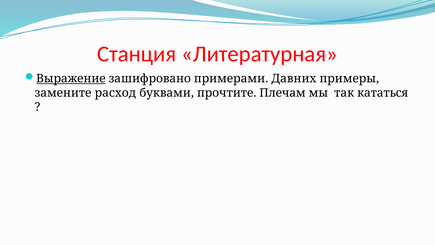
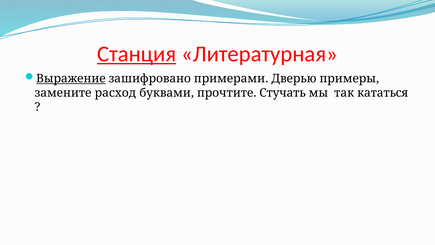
Станция underline: none -> present
Давних: Давних -> Дверью
Плечам: Плечам -> Стучать
